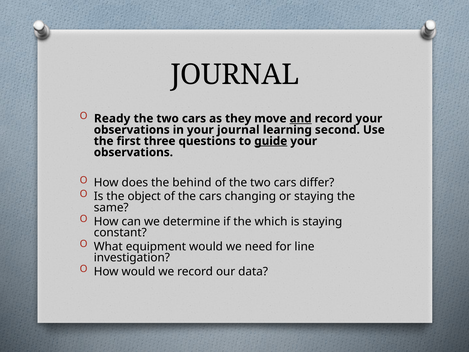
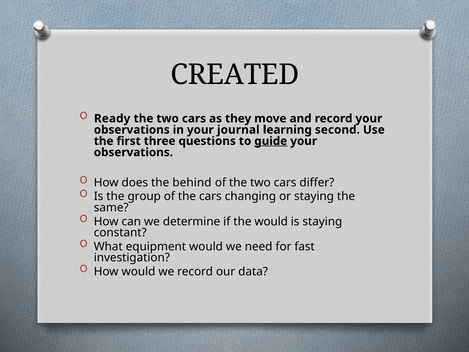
JOURNAL at (235, 75): JOURNAL -> CREATED
and underline: present -> none
object: object -> group
the which: which -> would
line: line -> fast
